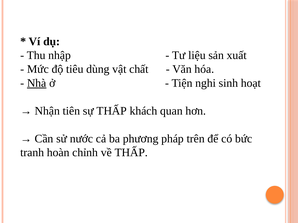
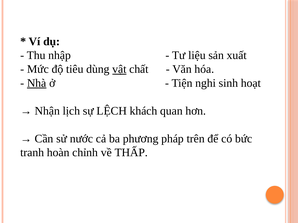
vật underline: none -> present
tiên: tiên -> lịch
sự THẤP: THẤP -> LỆCH
